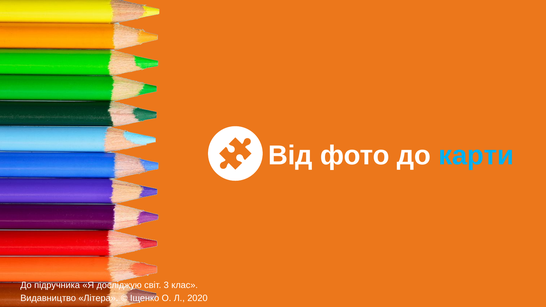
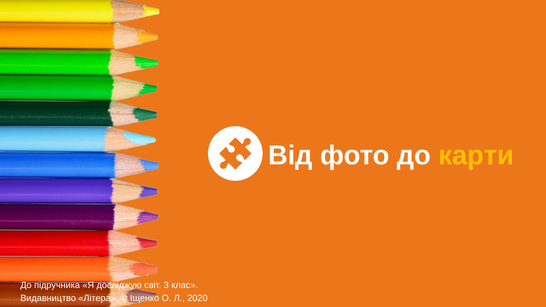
карти colour: light blue -> yellow
